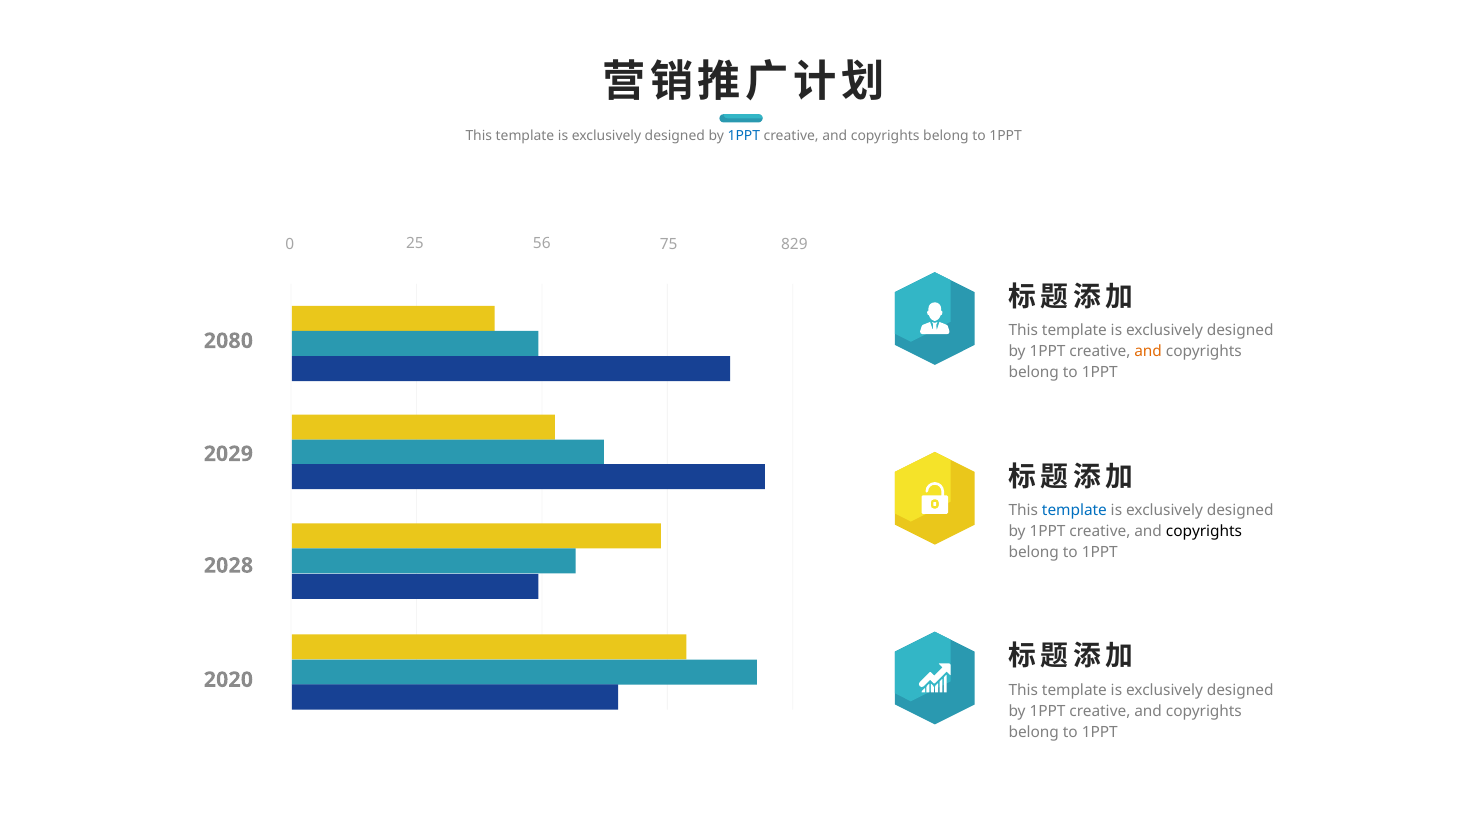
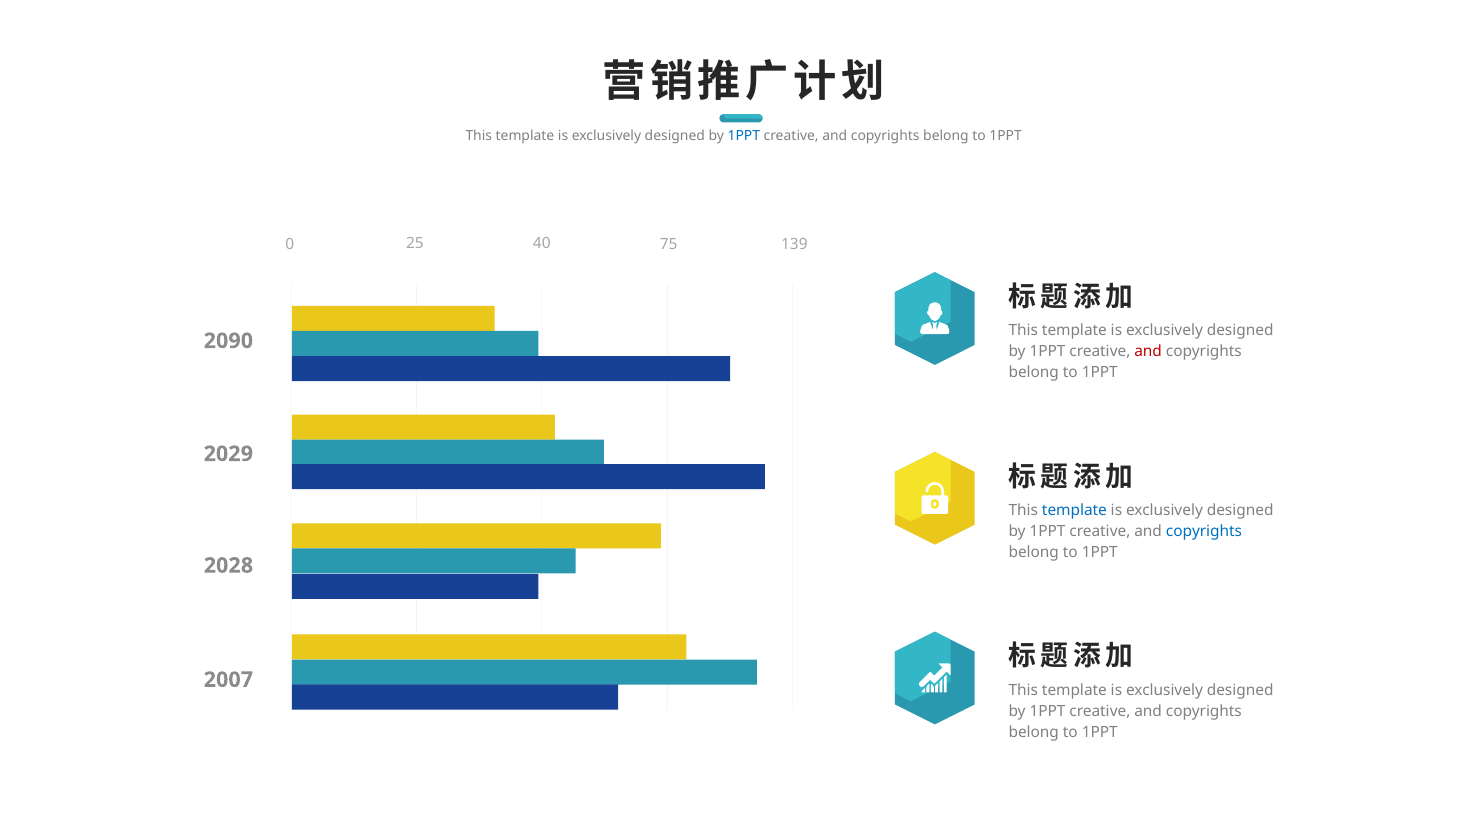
56: 56 -> 40
829: 829 -> 139
2080: 2080 -> 2090
and at (1148, 352) colour: orange -> red
copyrights at (1204, 531) colour: black -> blue
2020: 2020 -> 2007
